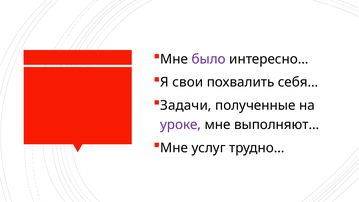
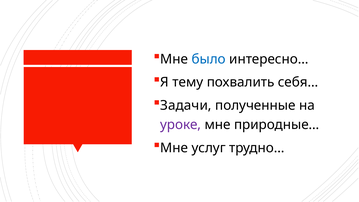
было colour: purple -> blue
свои: свои -> тему
выполняют…: выполняют… -> природные…
